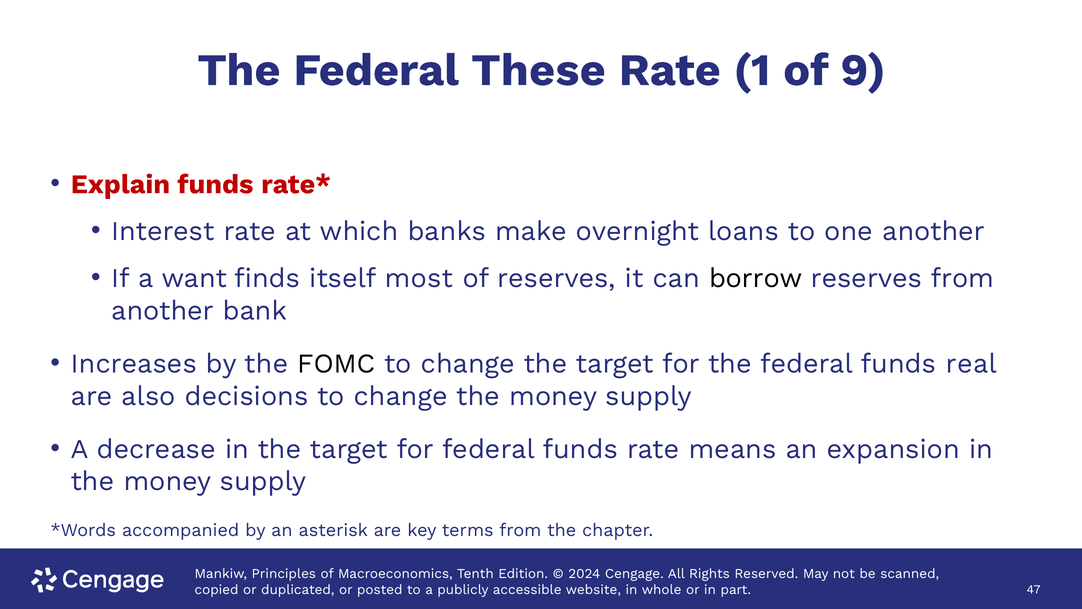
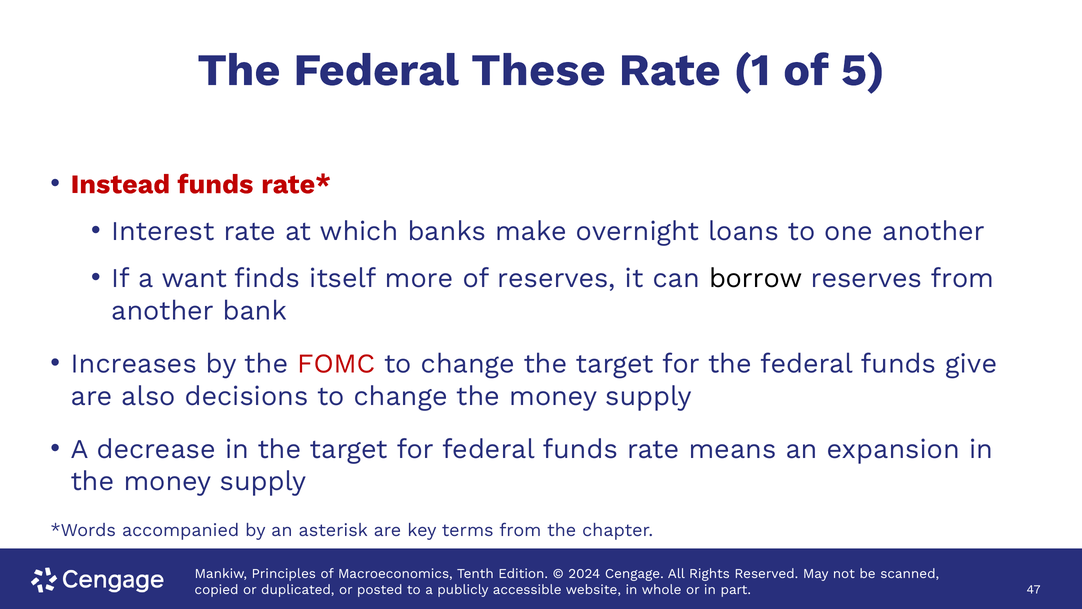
9: 9 -> 5
Explain: Explain -> Instead
most: most -> more
FOMC colour: black -> red
real: real -> give
